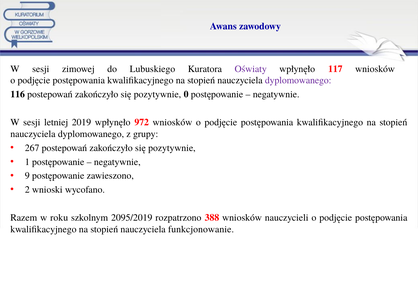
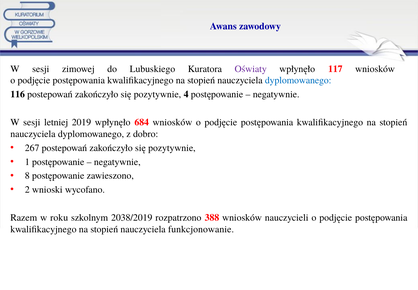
dyplomowanego at (298, 80) colour: purple -> blue
0: 0 -> 4
972: 972 -> 684
grupy: grupy -> dobro
9: 9 -> 8
2095/2019: 2095/2019 -> 2038/2019
